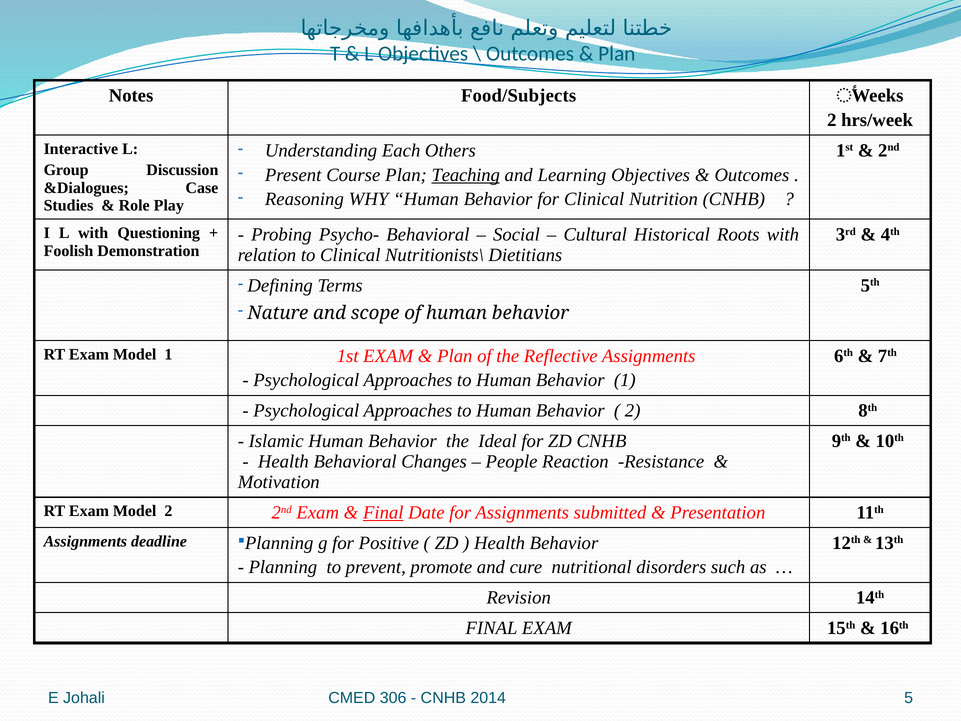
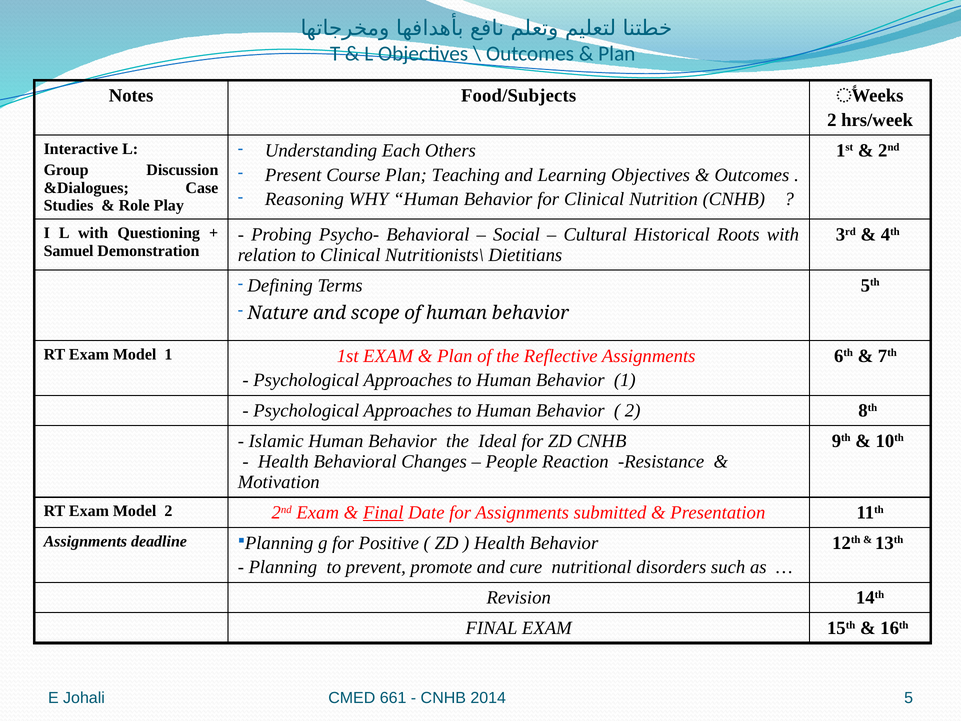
Teaching underline: present -> none
Foolish: Foolish -> Samuel
306: 306 -> 661
